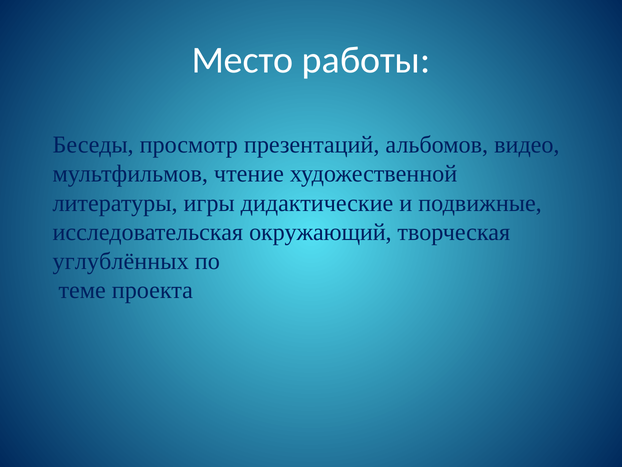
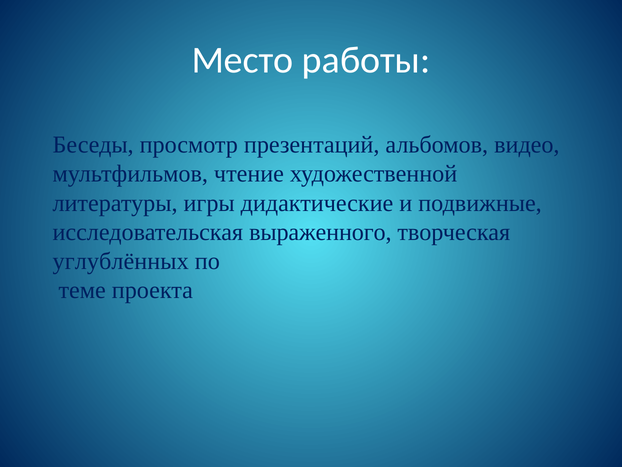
окружающий: окружающий -> выраженного
